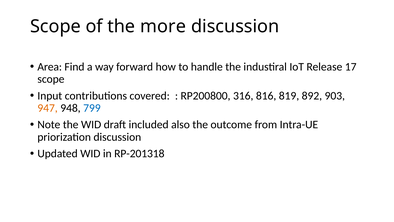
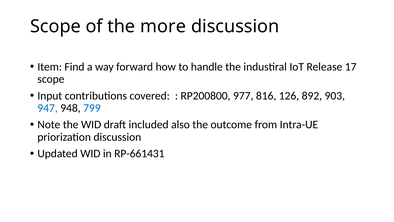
Area: Area -> Item
316: 316 -> 977
819: 819 -> 126
947 colour: orange -> blue
RP-201318: RP-201318 -> RP-661431
